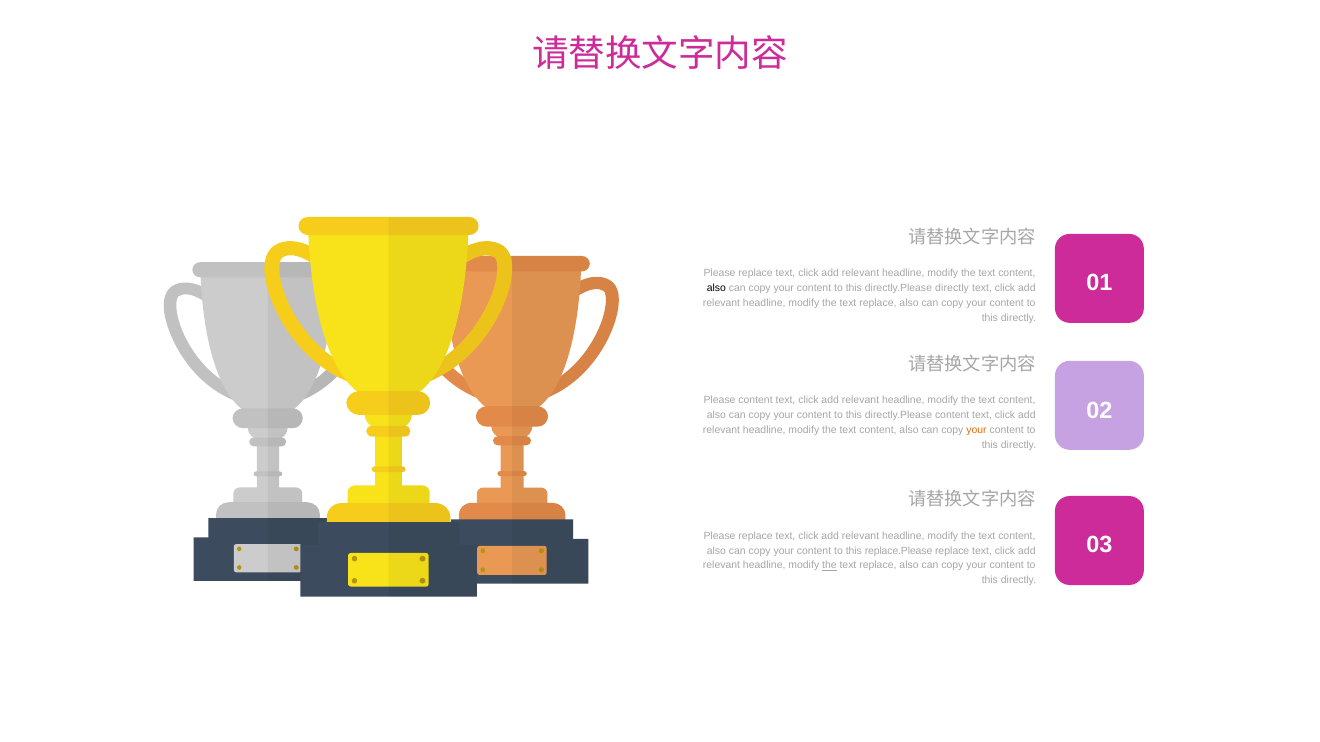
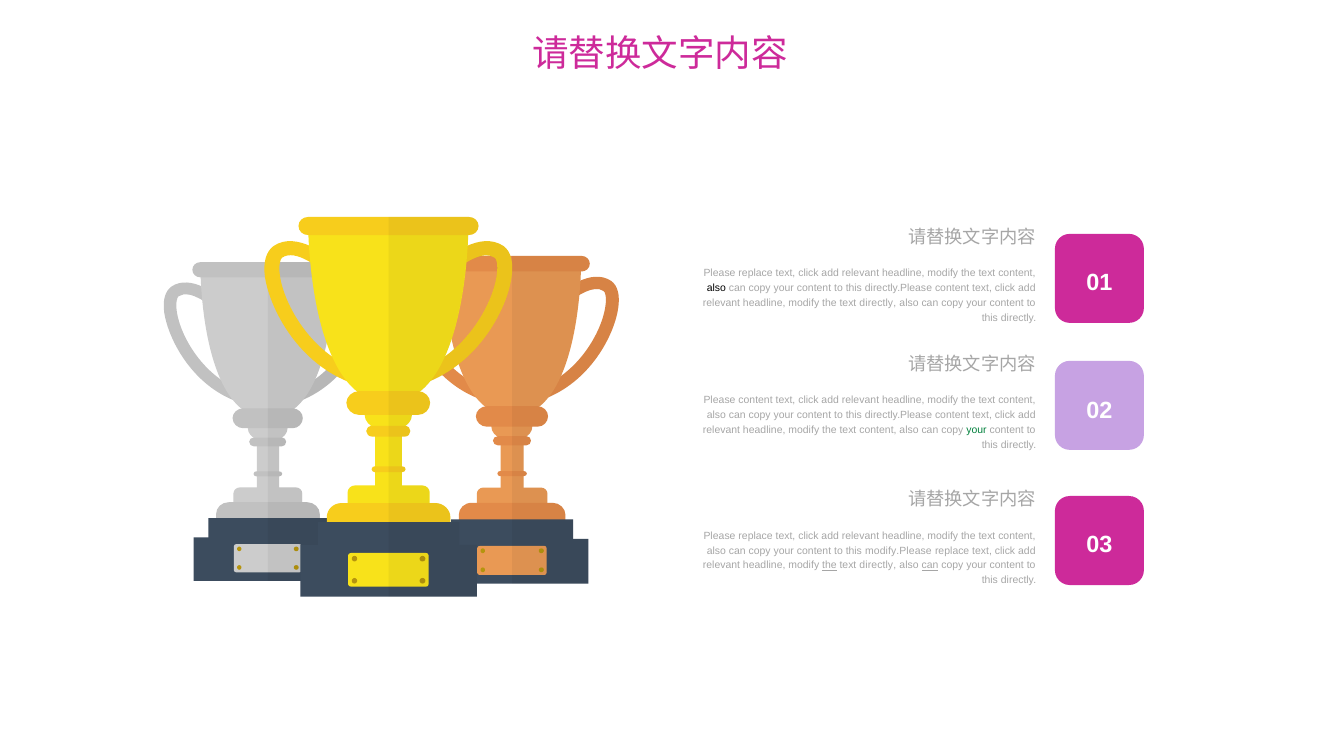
directly at (952, 289): directly -> content
replace at (878, 304): replace -> directly
your at (977, 431) colour: orange -> green
replace.Please: replace.Please -> modify.Please
replace at (878, 566): replace -> directly
can at (930, 566) underline: none -> present
